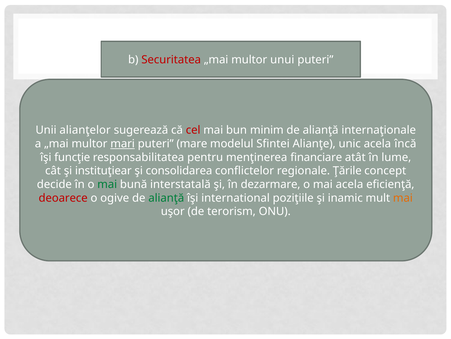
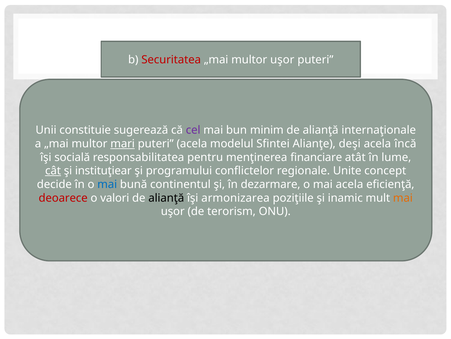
multor unui: unui -> uşor
alianţelor: alianţelor -> constituie
cel colour: red -> purple
puteri mare: mare -> acela
unic: unic -> deşi
funcţie: funcţie -> socială
cât underline: none -> present
consolidarea: consolidarea -> programului
Ţările: Ţările -> Unite
mai at (107, 184) colour: green -> blue
interstatală: interstatală -> continentul
ogive: ogive -> valori
alianţă at (166, 198) colour: green -> black
international: international -> armonizarea
